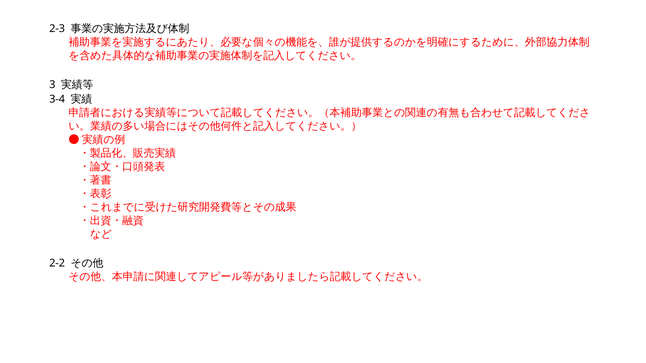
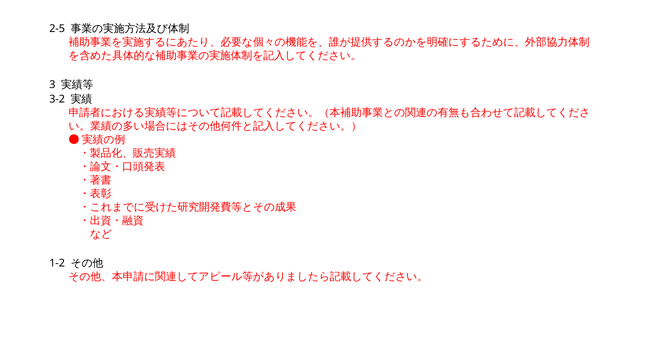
2-3: 2-3 -> 2-5
3-4: 3-4 -> 3-2
2-2: 2-2 -> 1-2
